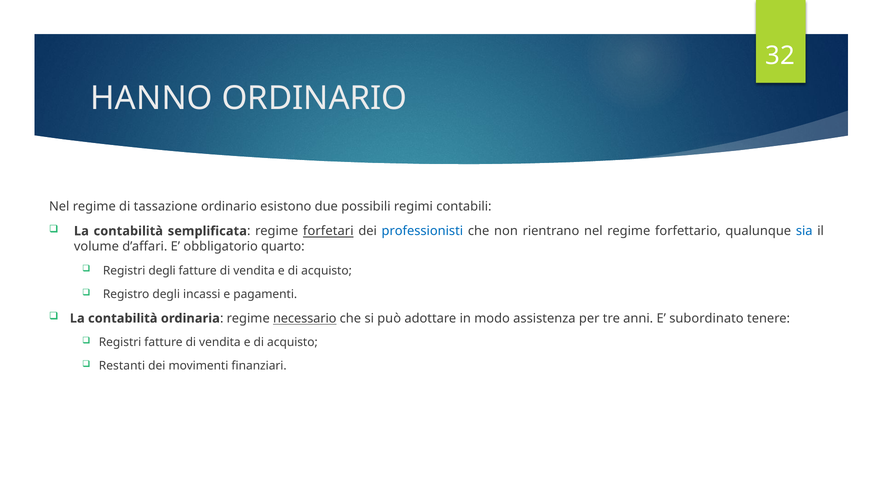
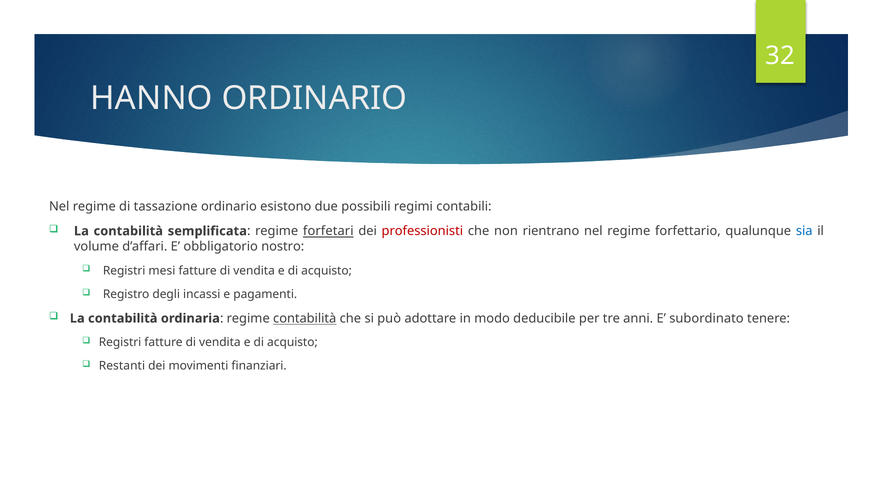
professionisti colour: blue -> red
quarto: quarto -> nostro
Registri degli: degli -> mesi
regime necessario: necessario -> contabilità
assistenza: assistenza -> deducibile
